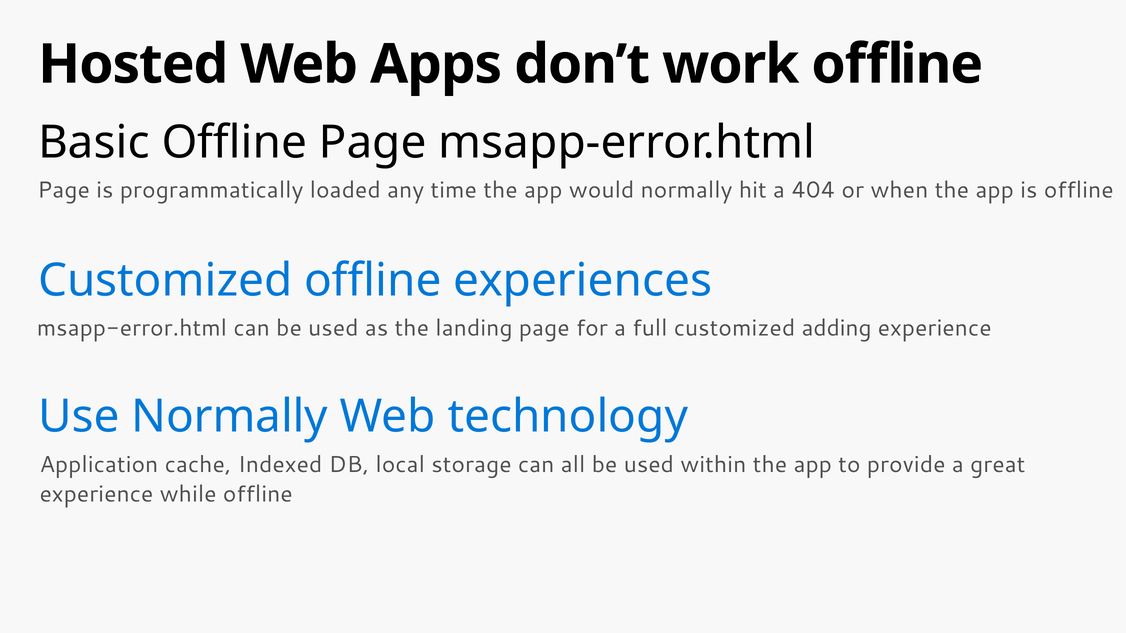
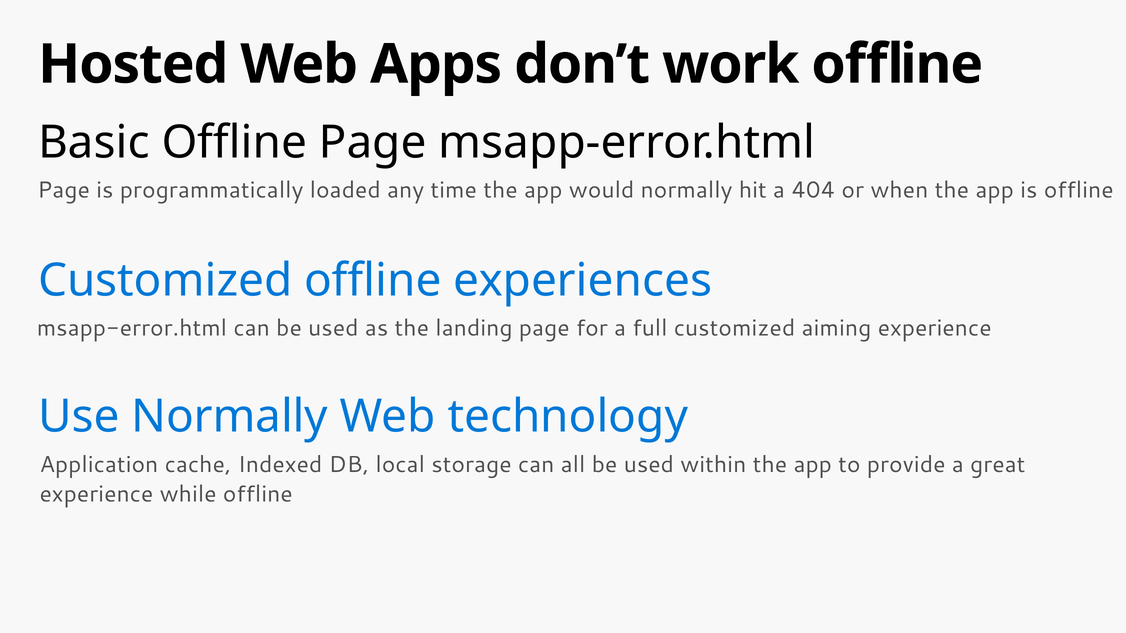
adding: adding -> aiming
